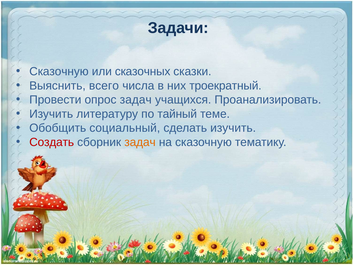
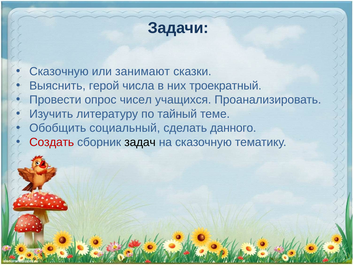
сказочных: сказочных -> занимают
всего: всего -> герой
опрос задач: задач -> чисел
сделать изучить: изучить -> данного
задач at (140, 142) colour: orange -> black
